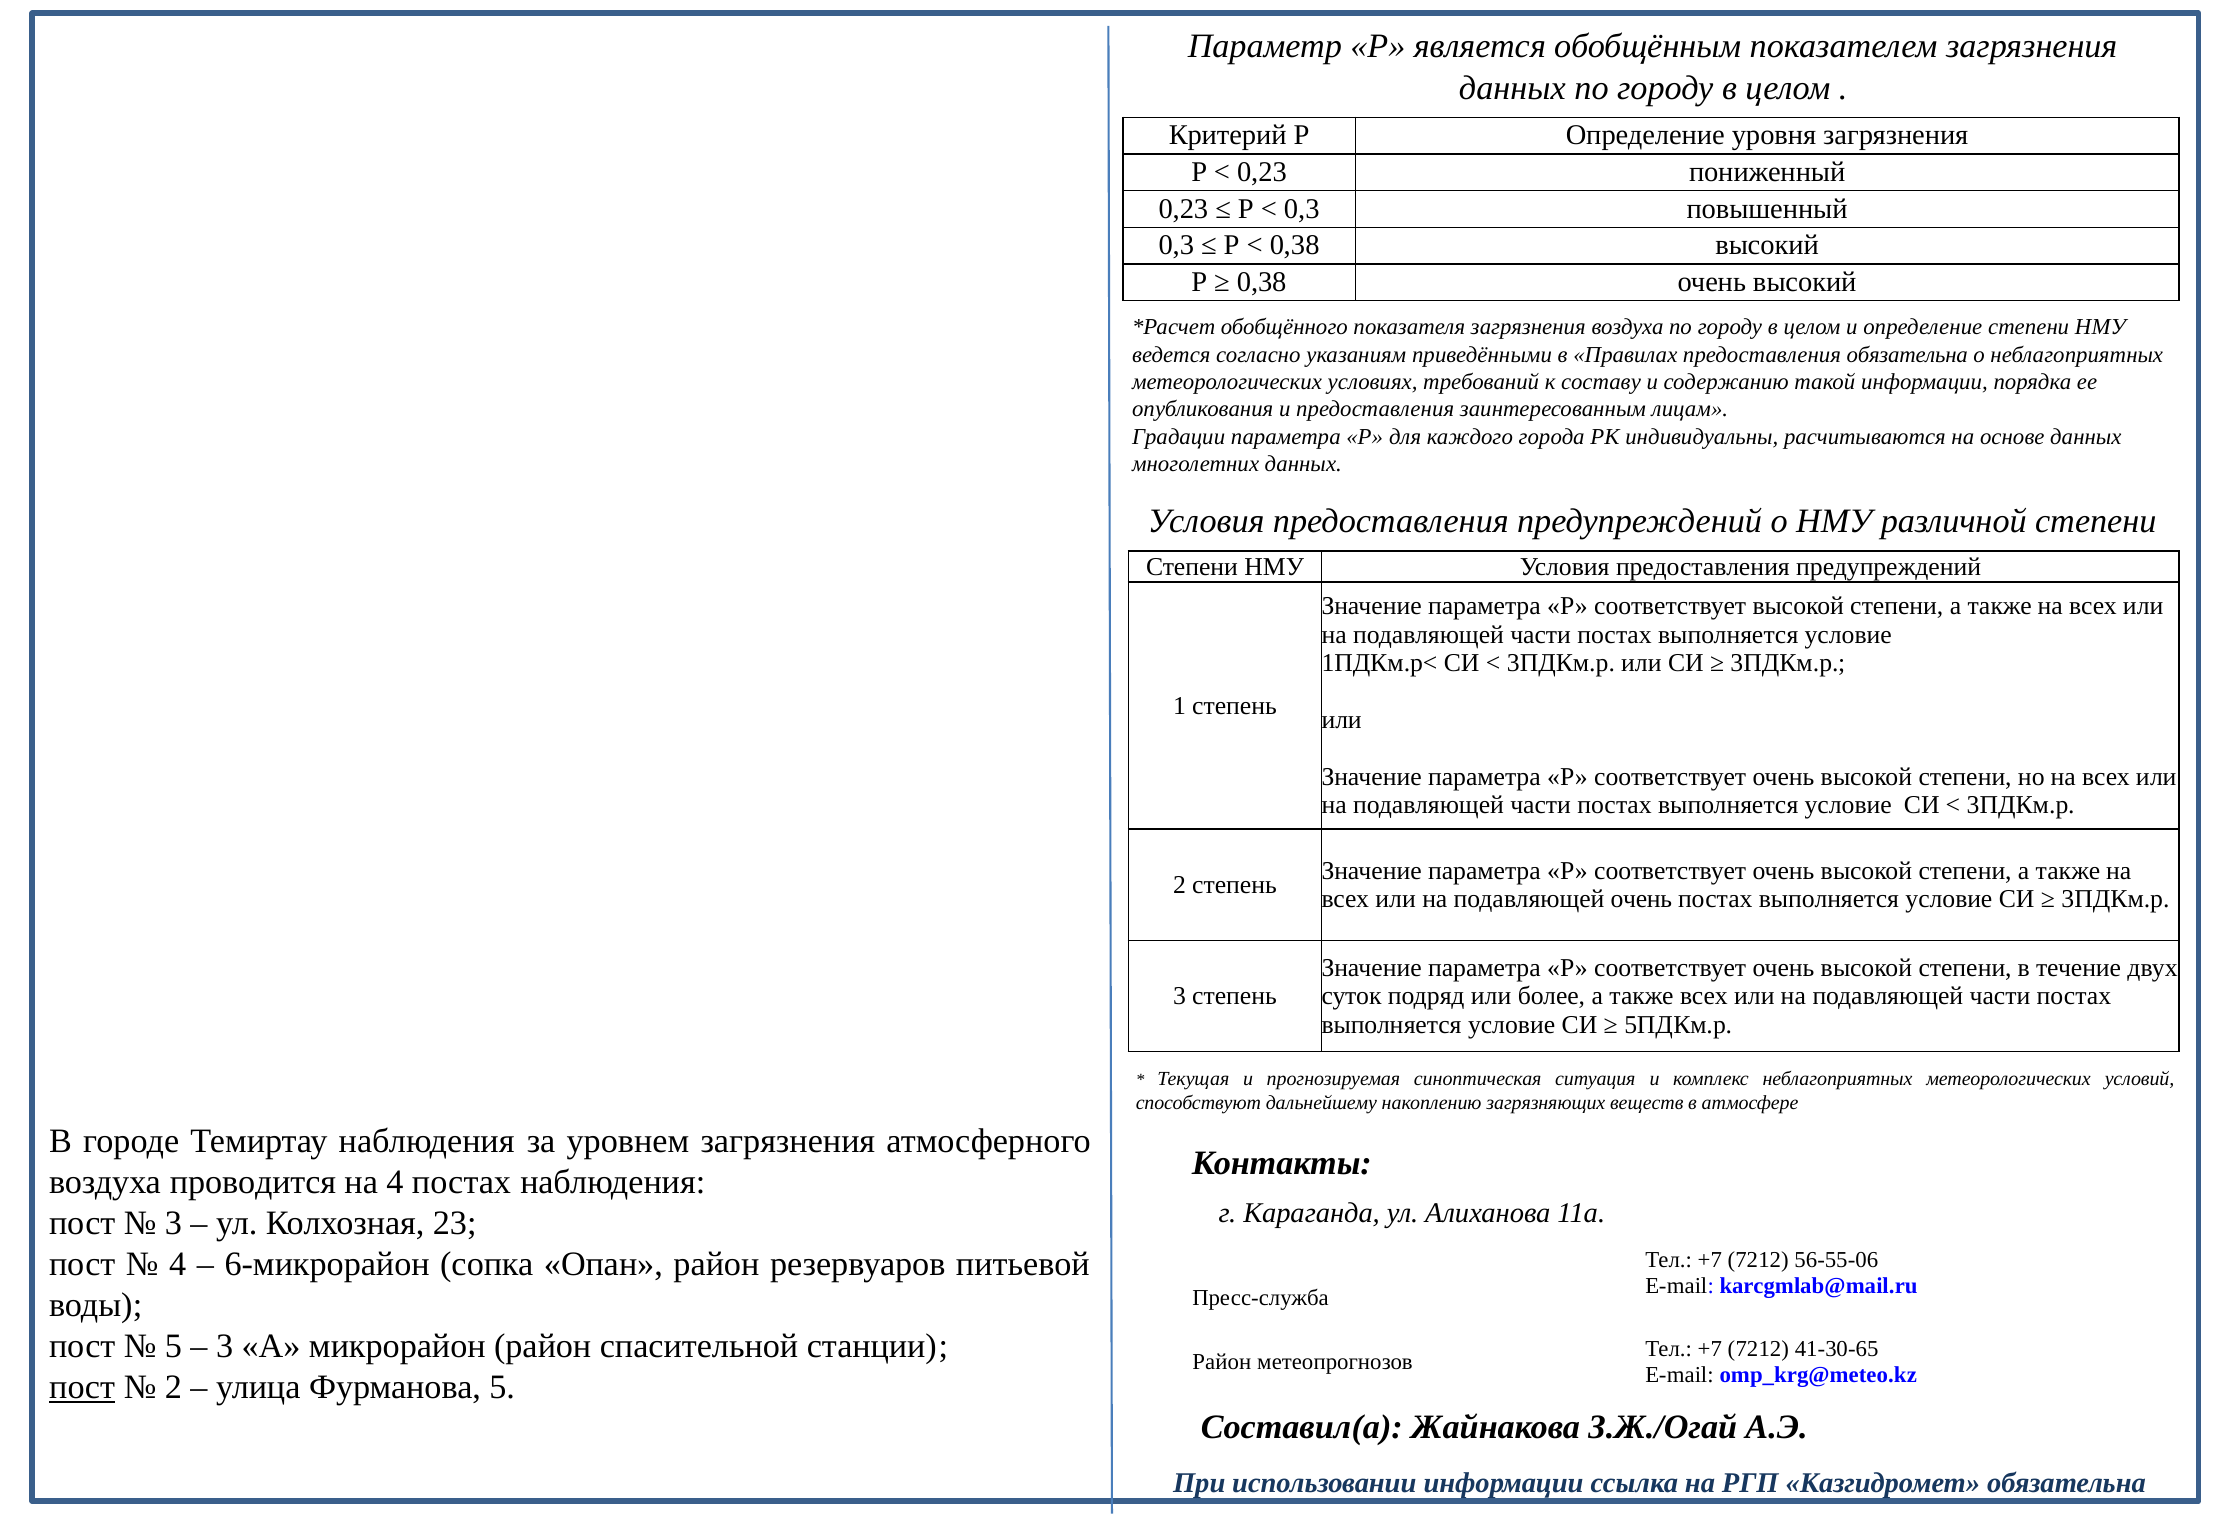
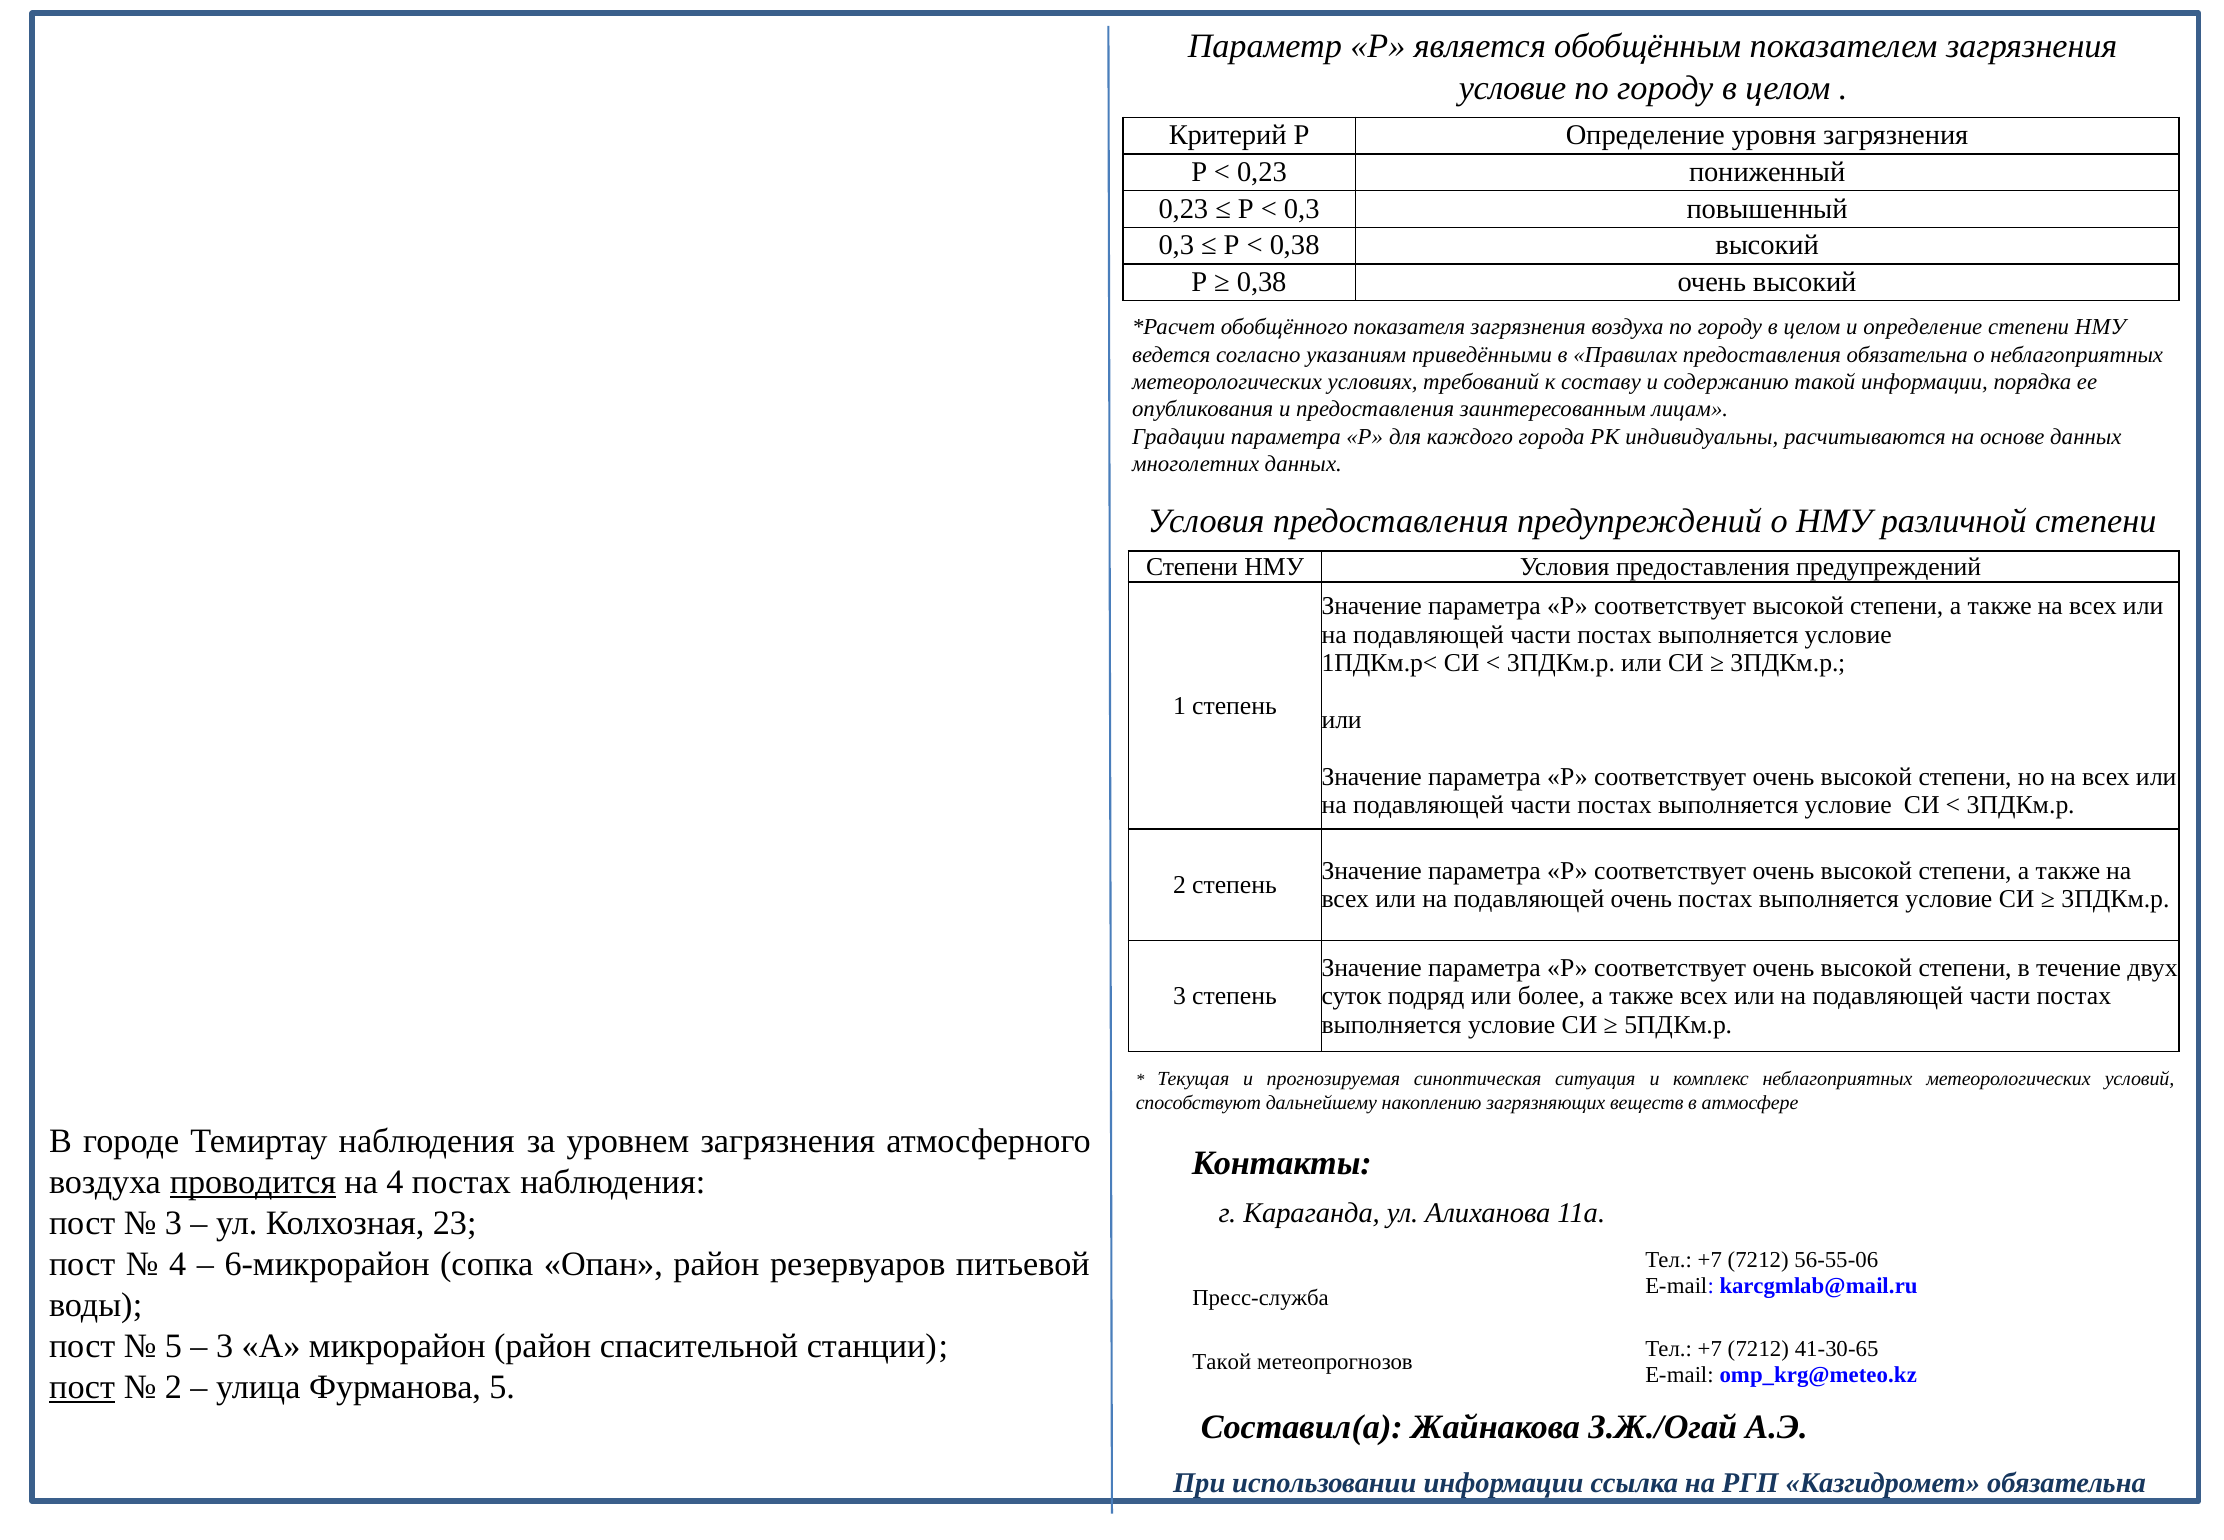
данных at (1512, 88): данных -> условие
проводится underline: none -> present
Район at (1222, 1362): Район -> Такой
